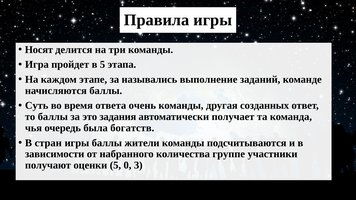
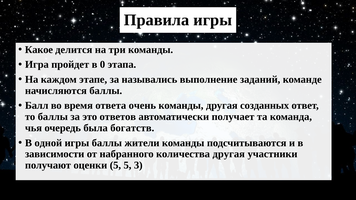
Носят: Носят -> Какое
в 5: 5 -> 0
Суть: Суть -> Балл
задания: задания -> ответов
стран: стран -> одной
количества группе: группе -> другая
5 0: 0 -> 5
